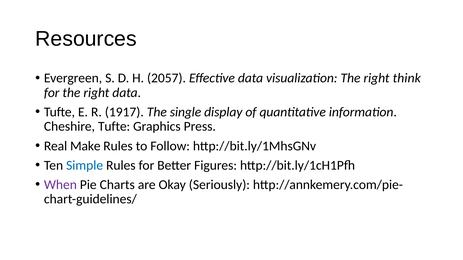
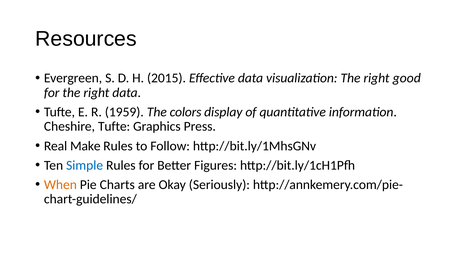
2057: 2057 -> 2015
think: think -> good
1917: 1917 -> 1959
single: single -> colors
When colour: purple -> orange
